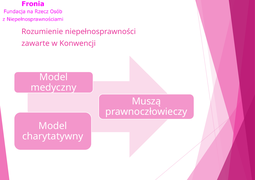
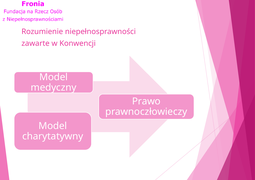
Muszą: Muszą -> Prawo
